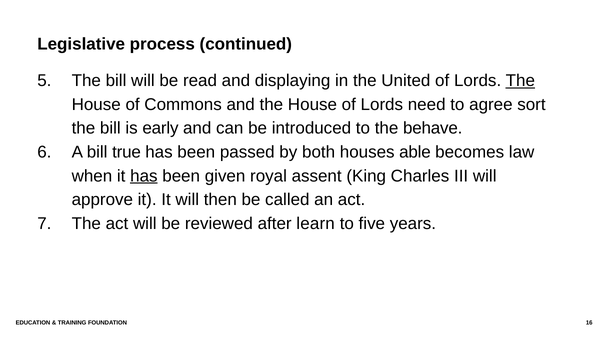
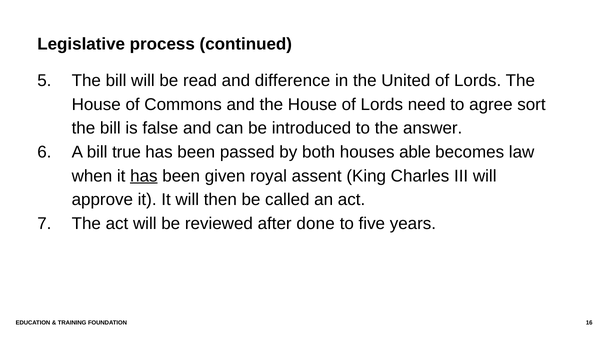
displaying: displaying -> difference
The at (520, 81) underline: present -> none
early: early -> false
behave: behave -> answer
learn: learn -> done
